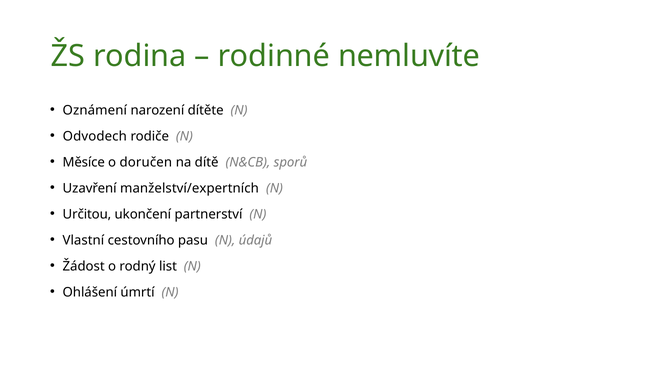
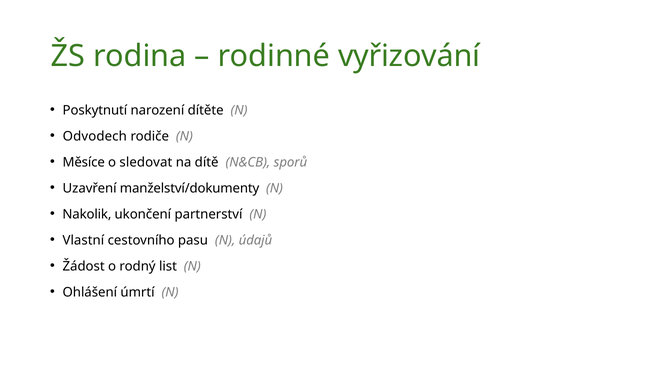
nemluvíte: nemluvíte -> vyřizování
Oznámení: Oznámení -> Poskytnutí
doručen: doručen -> sledovat
manželství/expertních: manželství/expertních -> manželství/dokumenty
Určitou: Určitou -> Nakolik
